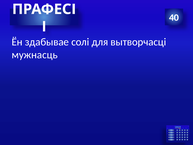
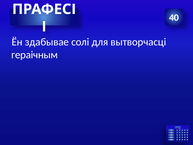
мужнасць: мужнасць -> гераічным
